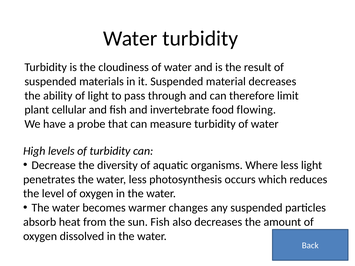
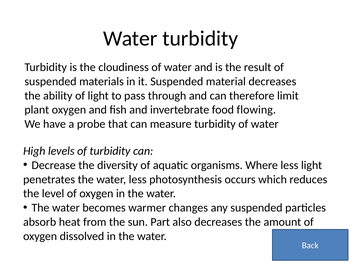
plant cellular: cellular -> oxygen
sun Fish: Fish -> Part
